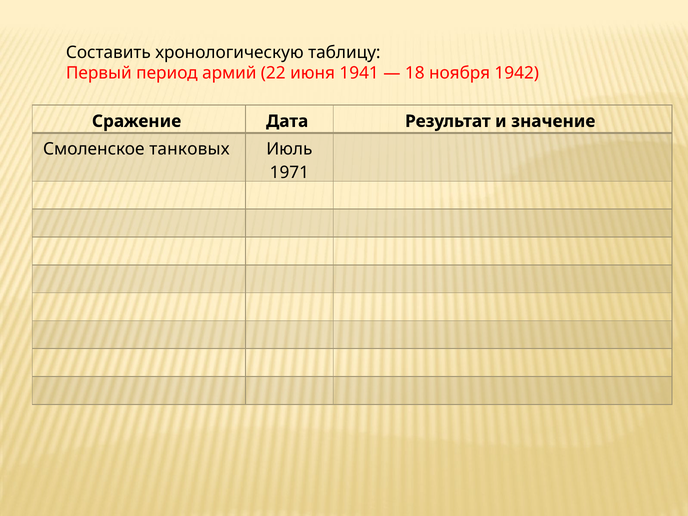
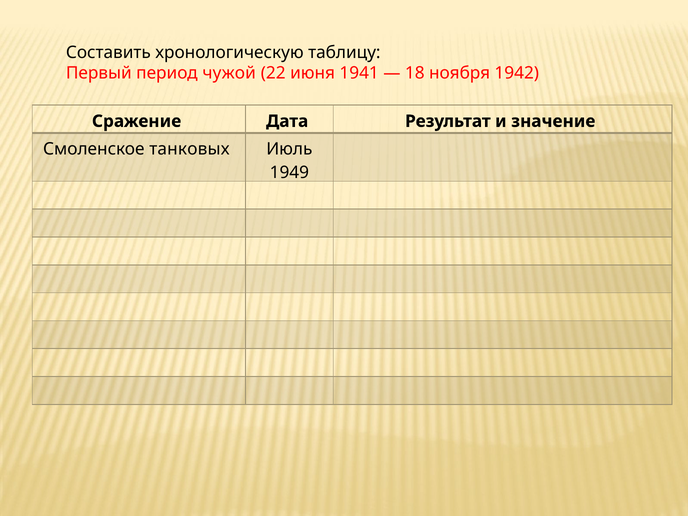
армий: армий -> чужой
1971: 1971 -> 1949
